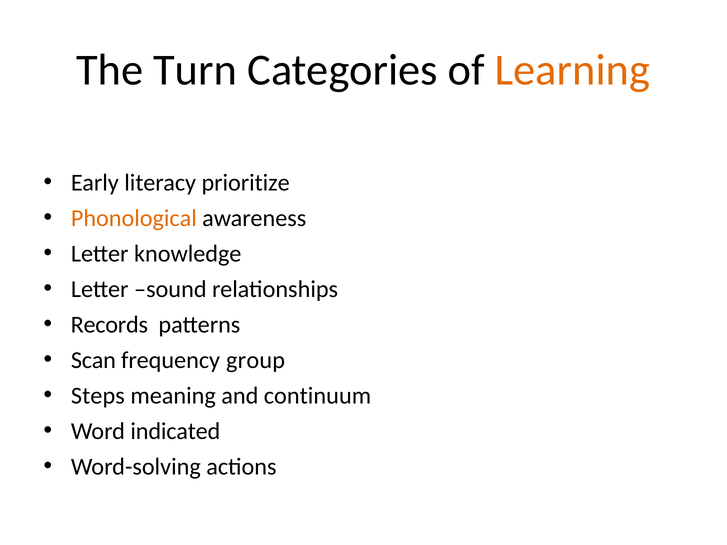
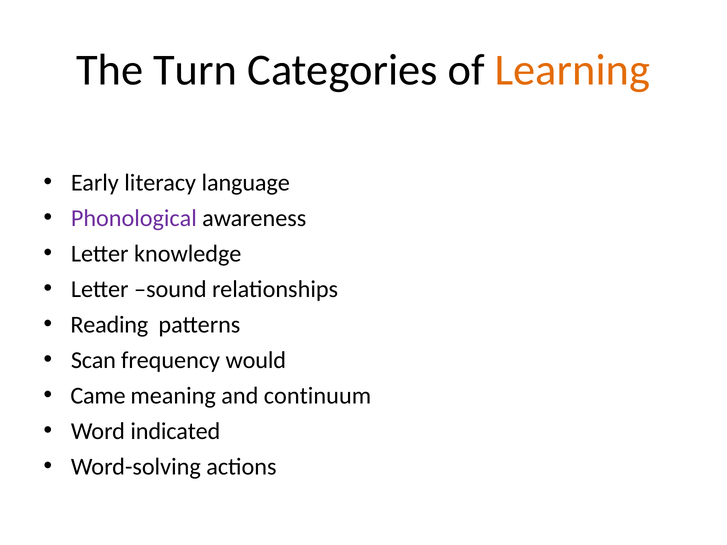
prioritize: prioritize -> language
Phonological colour: orange -> purple
Records: Records -> Reading
group: group -> would
Steps: Steps -> Came
